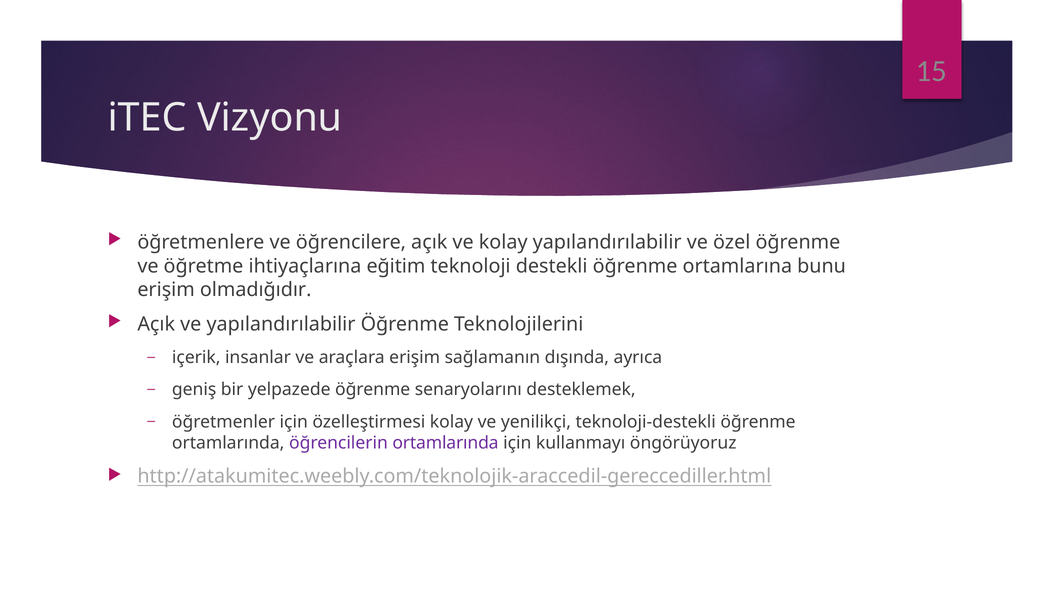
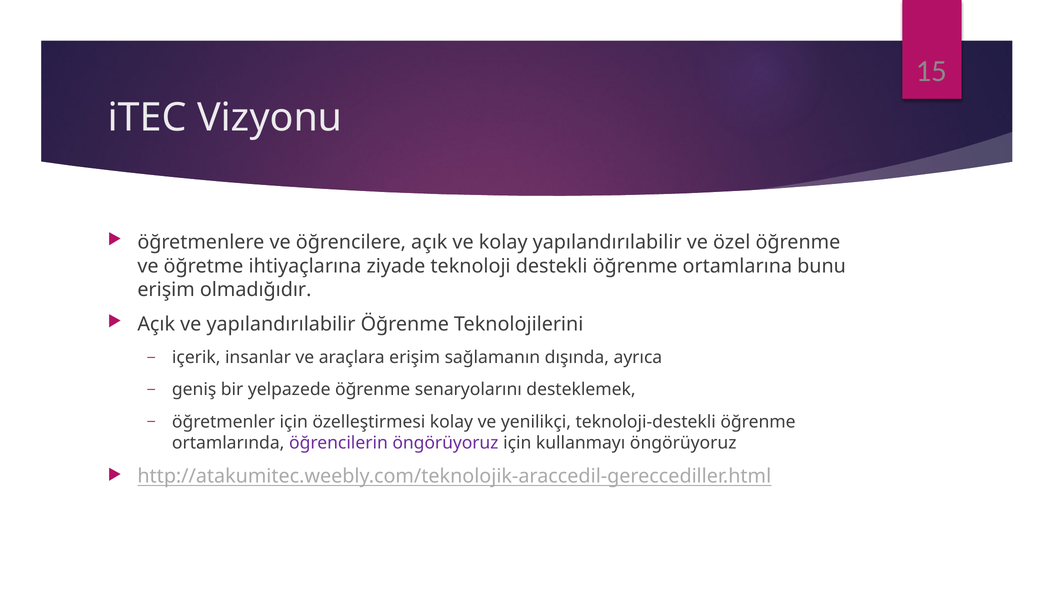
eğitim: eğitim -> ziyade
öğrencilerin ortamlarında: ortamlarında -> öngörüyoruz
